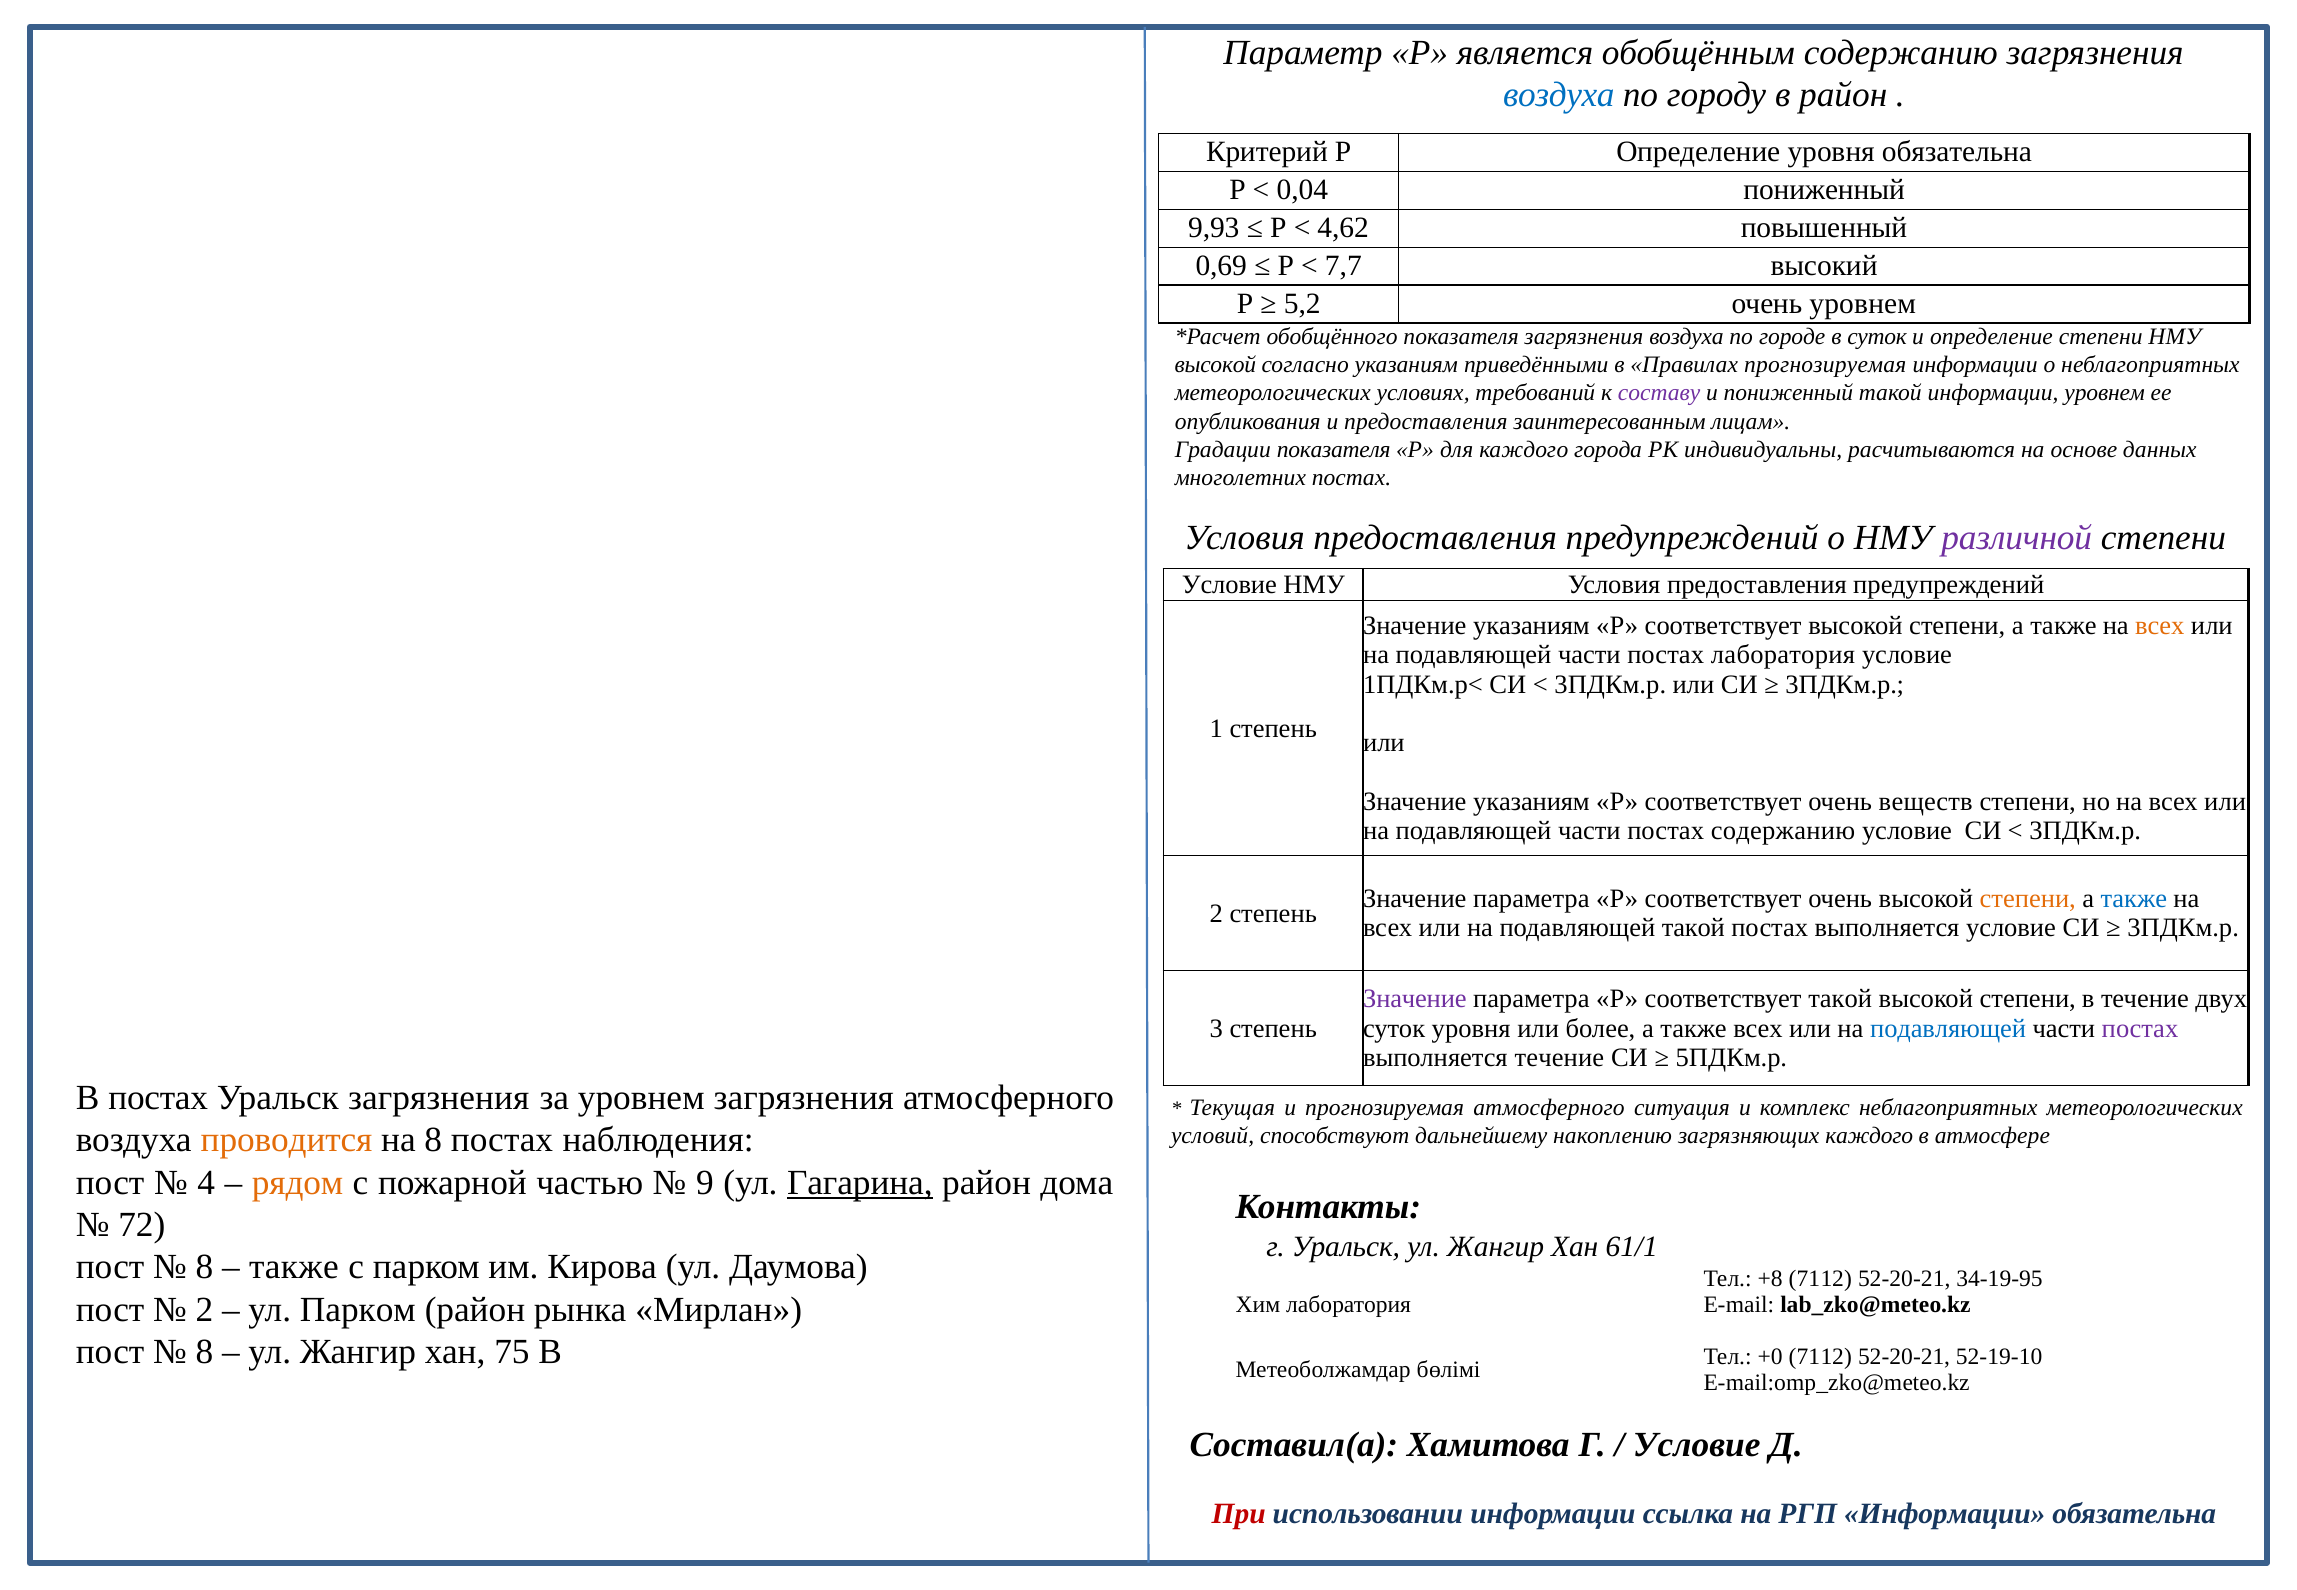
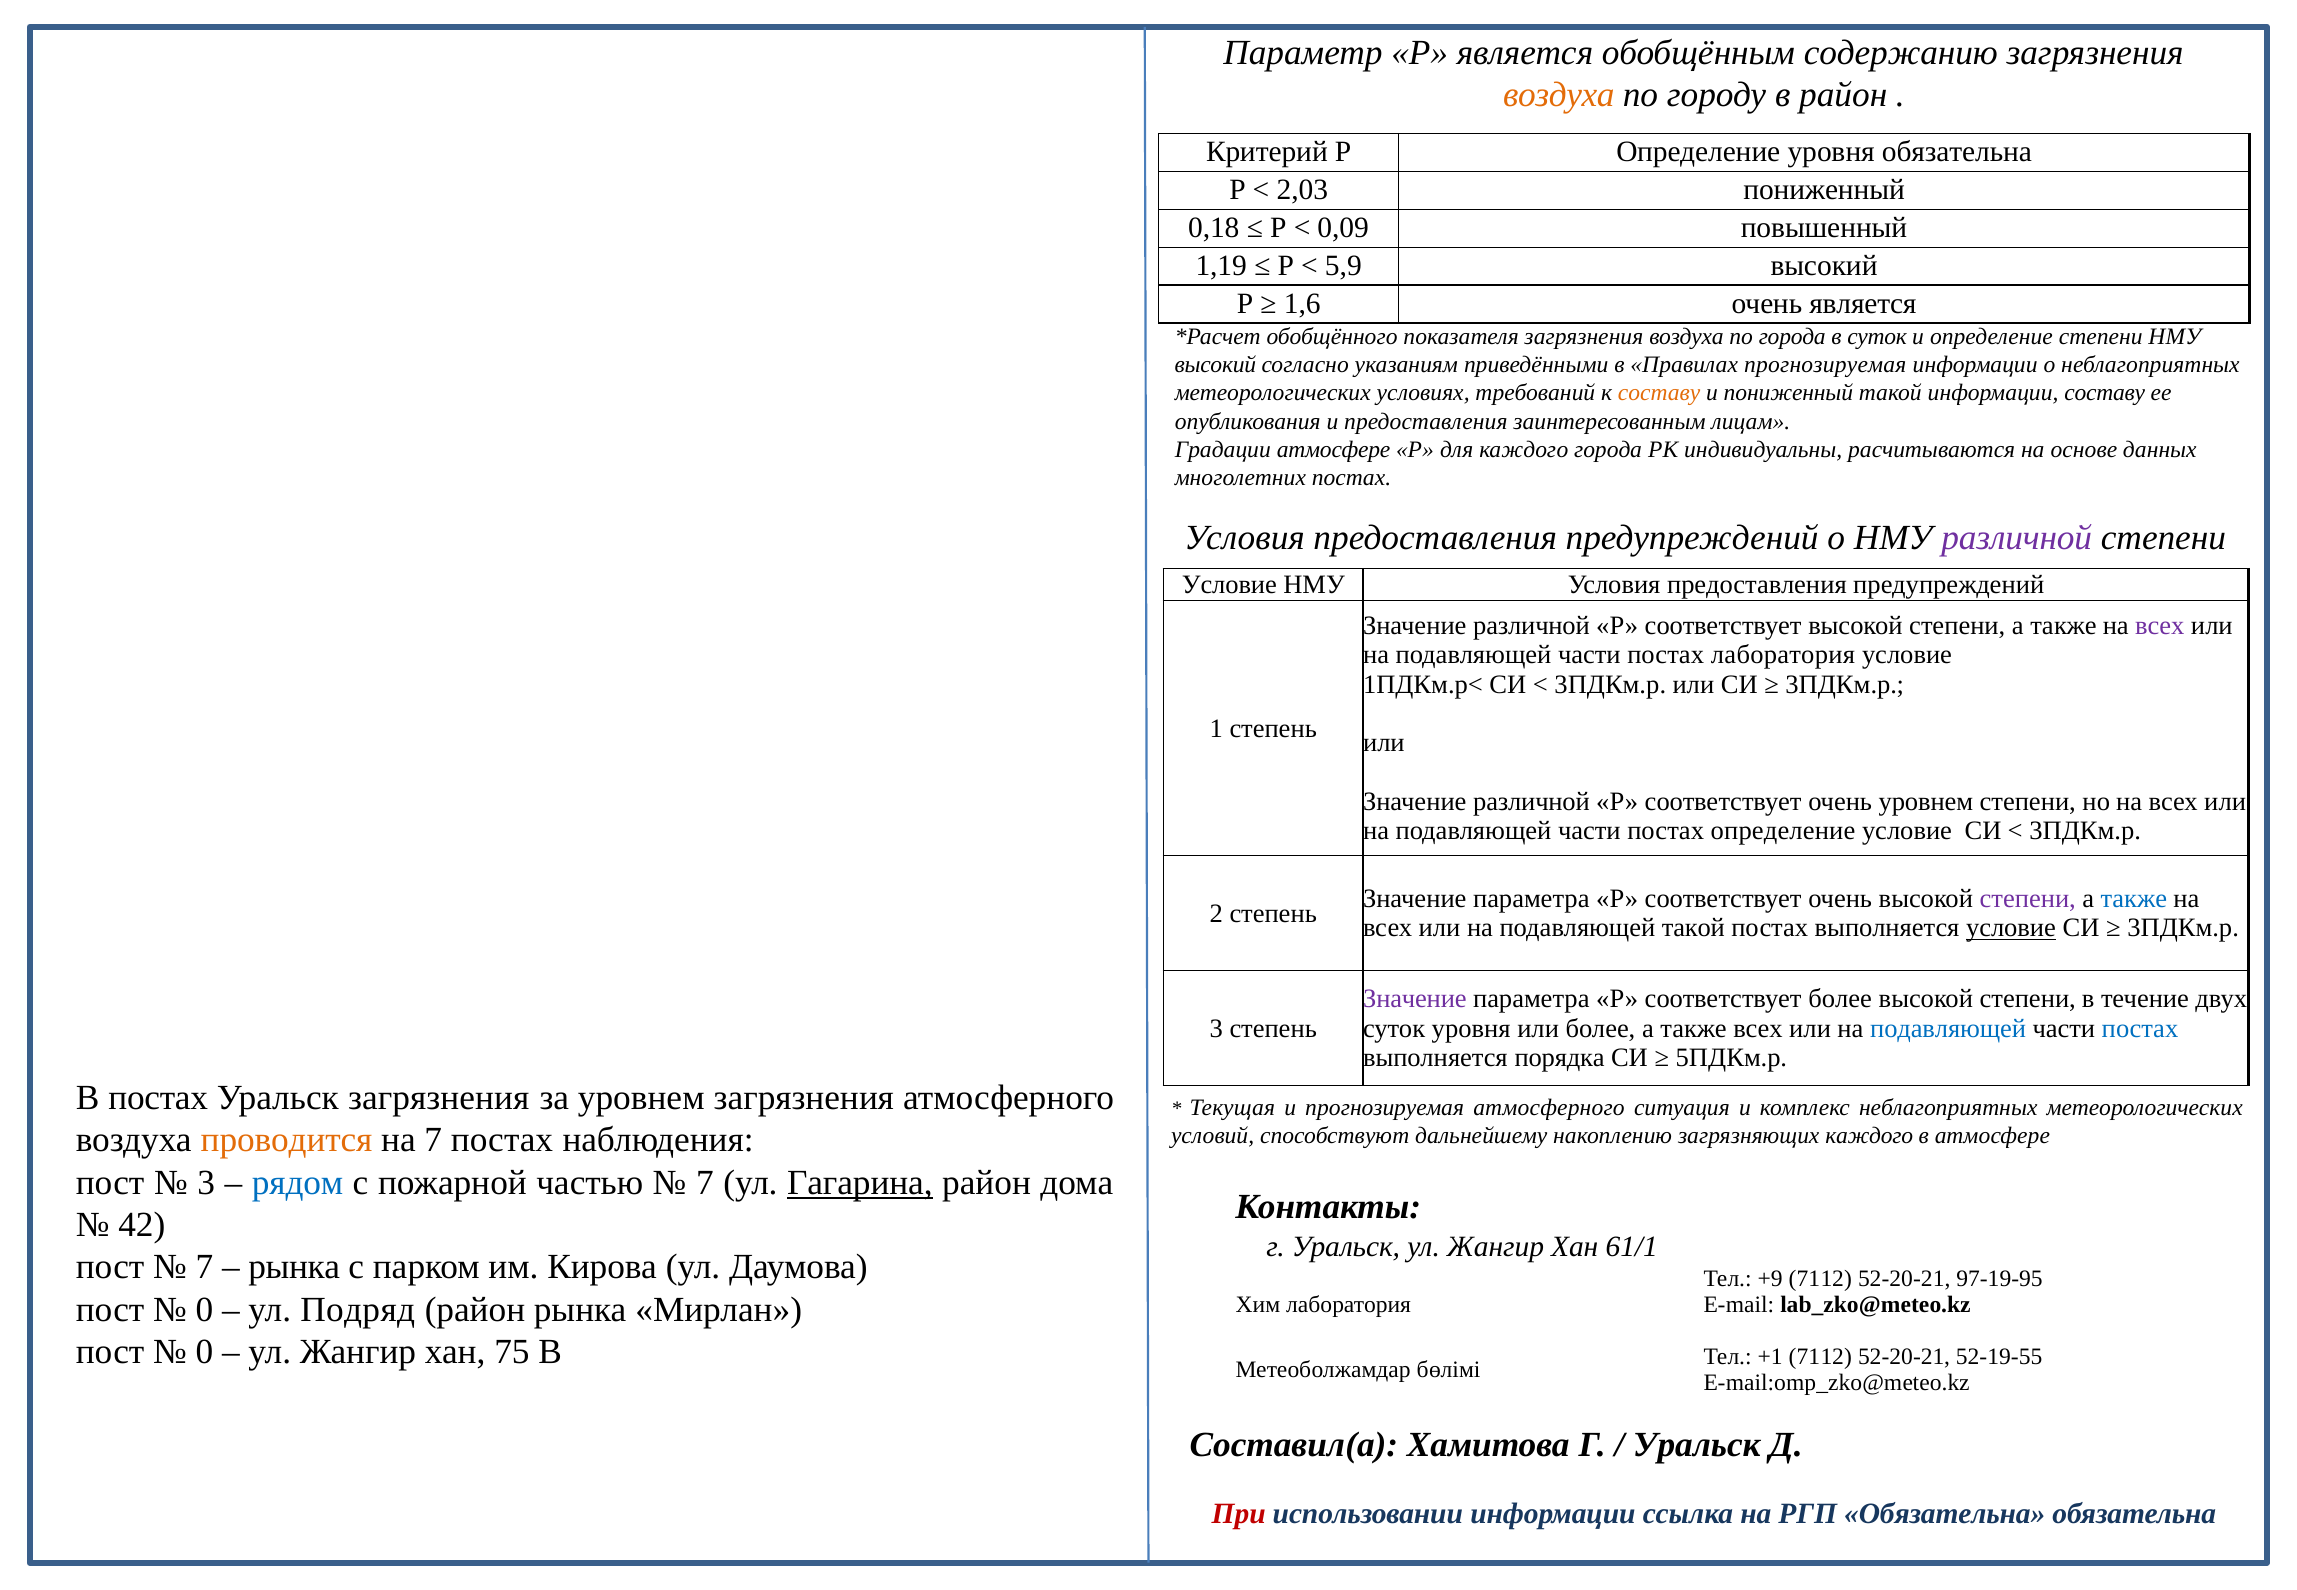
воздуха at (1559, 95) colour: blue -> orange
0,04: 0,04 -> 2,03
9,93: 9,93 -> 0,18
4,62: 4,62 -> 0,09
0,69: 0,69 -> 1,19
7,7: 7,7 -> 5,9
5,2: 5,2 -> 1,6
очень уровнем: уровнем -> является
по городе: городе -> города
высокой at (1215, 365): высокой -> высокий
составу at (1659, 393) colour: purple -> orange
информации уровнем: уровнем -> составу
Градации показателя: показателя -> атмосфере
указаниям at (1531, 626): указаниям -> различной
всех at (2160, 626) colour: orange -> purple
указаниям at (1531, 802): указаниям -> различной
очень веществ: веществ -> уровнем
постах содержанию: содержанию -> определение
степени at (2028, 899) colour: orange -> purple
условие at (2011, 928) underline: none -> present
соответствует такой: такой -> более
постах at (2140, 1028) colour: purple -> blue
выполняется течение: течение -> порядка
на 8: 8 -> 7
4 at (206, 1183): 4 -> 3
рядом colour: orange -> blue
9 at (705, 1183): 9 -> 7
72: 72 -> 42
8 at (204, 1267): 8 -> 7
также at (294, 1267): также -> рынка
+8: +8 -> +9
34-19-95: 34-19-95 -> 97-19-95
2 at (204, 1310): 2 -> 0
ул Парком: Парком -> Подряд
8 at (204, 1352): 8 -> 0
+0: +0 -> +1
52-19-10: 52-19-10 -> 52-19-55
Условие at (1697, 1445): Условие -> Уральск
РГП Информации: Информации -> Обязательна
